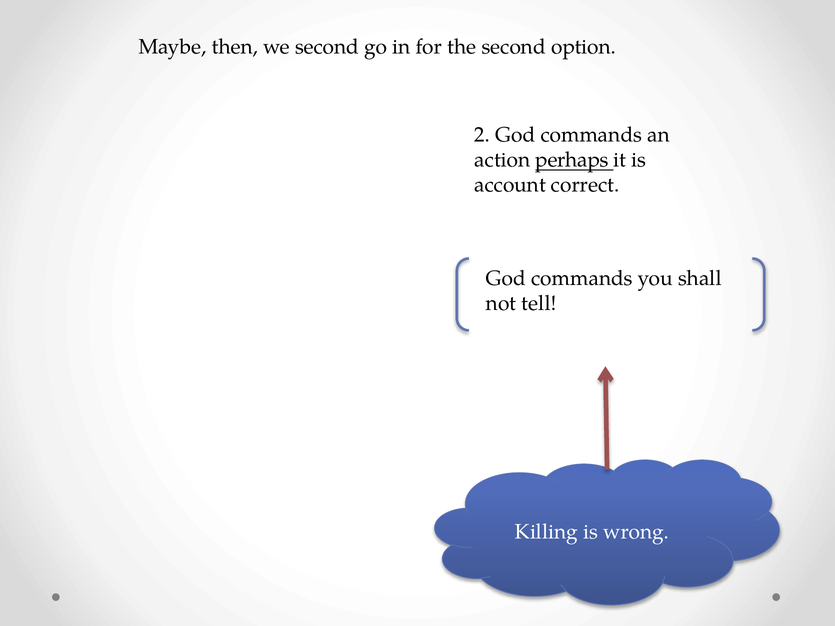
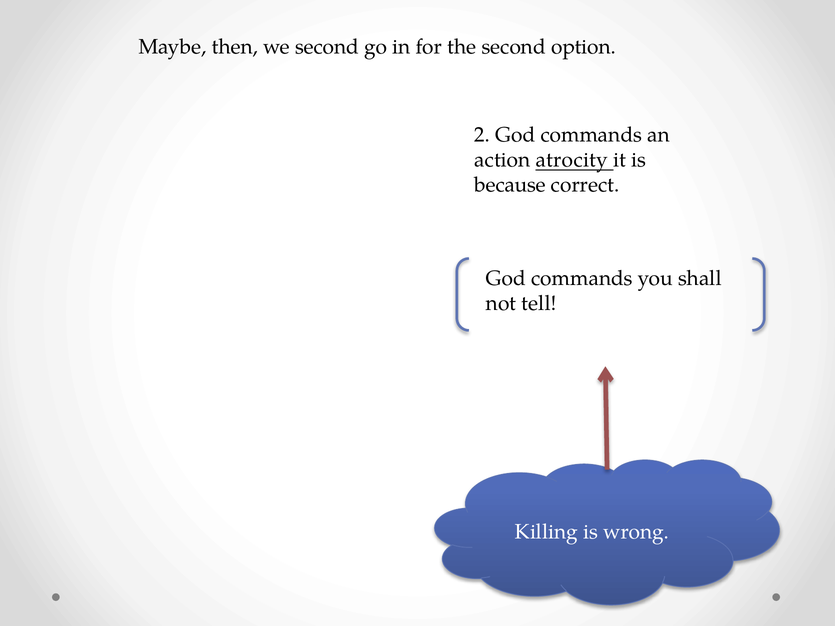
perhaps: perhaps -> atrocity
account: account -> because
